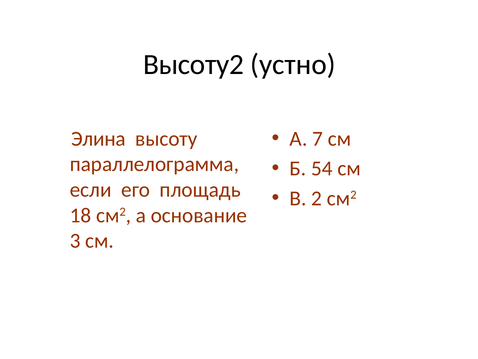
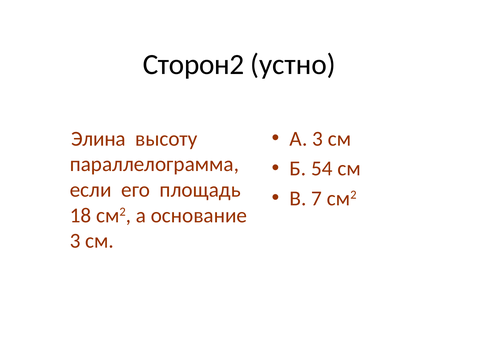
Высоту2: Высоту2 -> Сторон2
А 7: 7 -> 3
2: 2 -> 7
